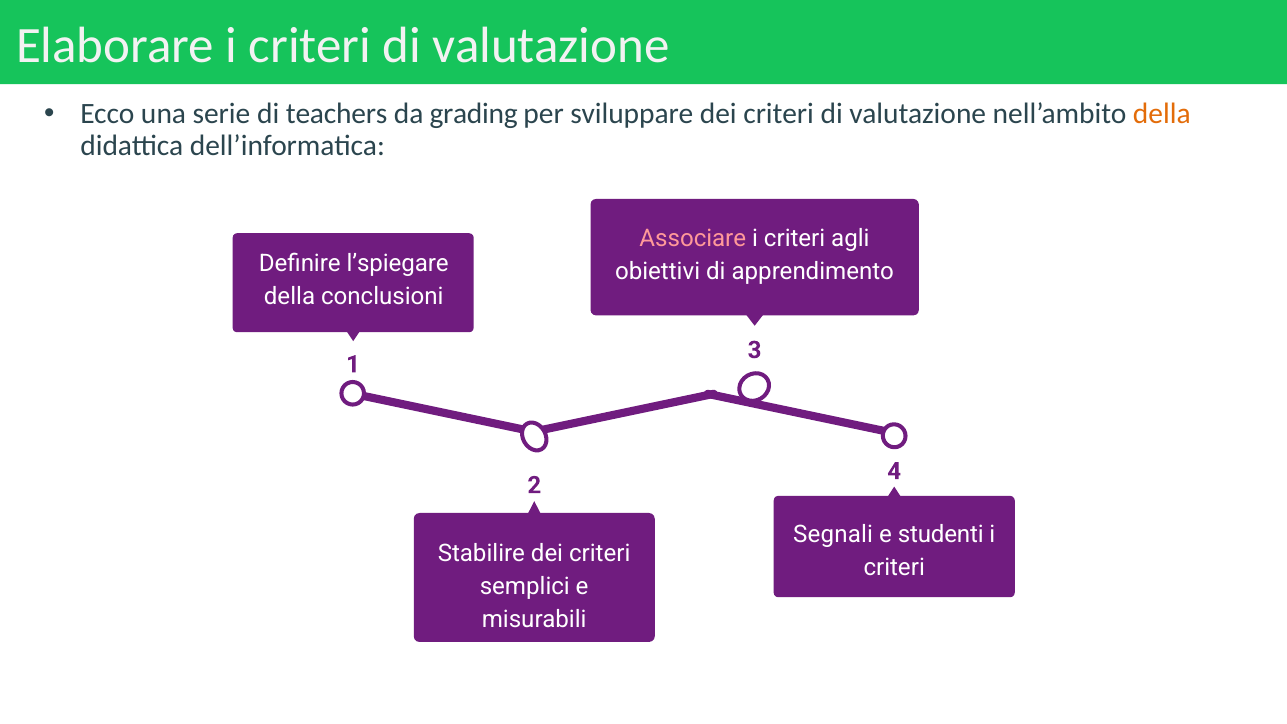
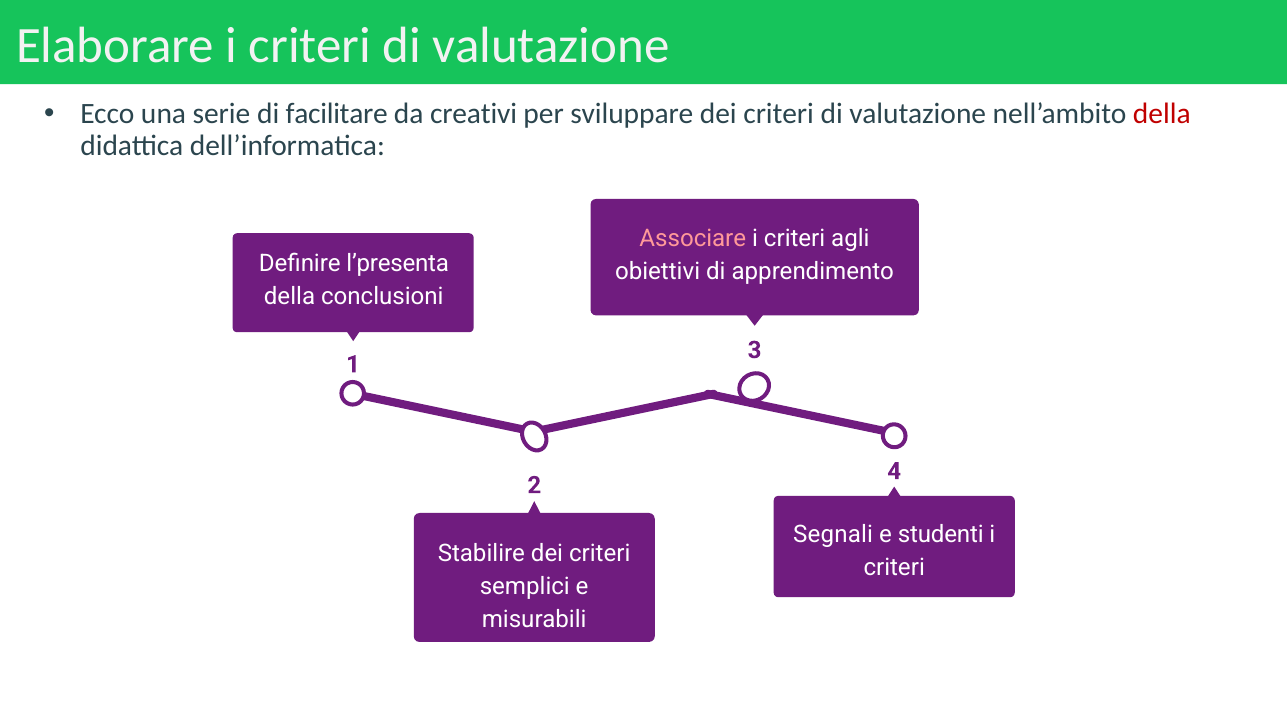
teachers: teachers -> facilitare
grading: grading -> creativi
della at (1162, 114) colour: orange -> red
l’spiegare: l’spiegare -> l’presenta
